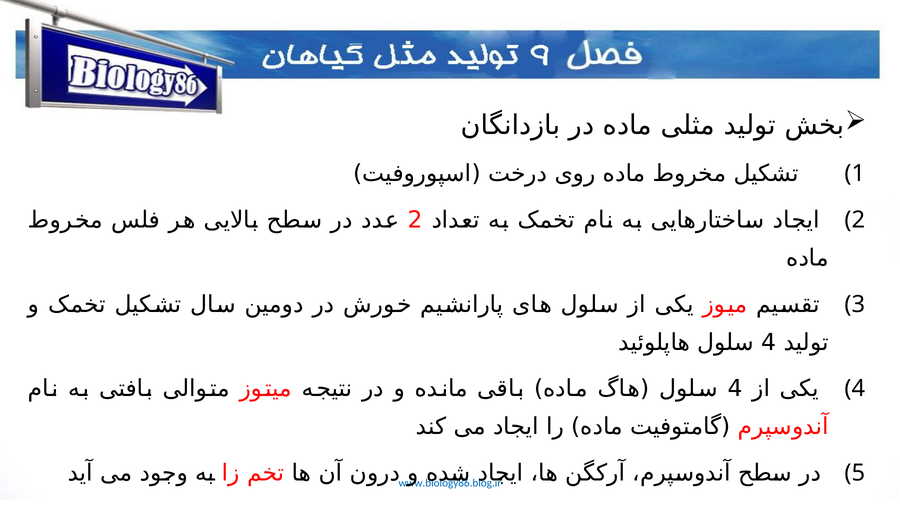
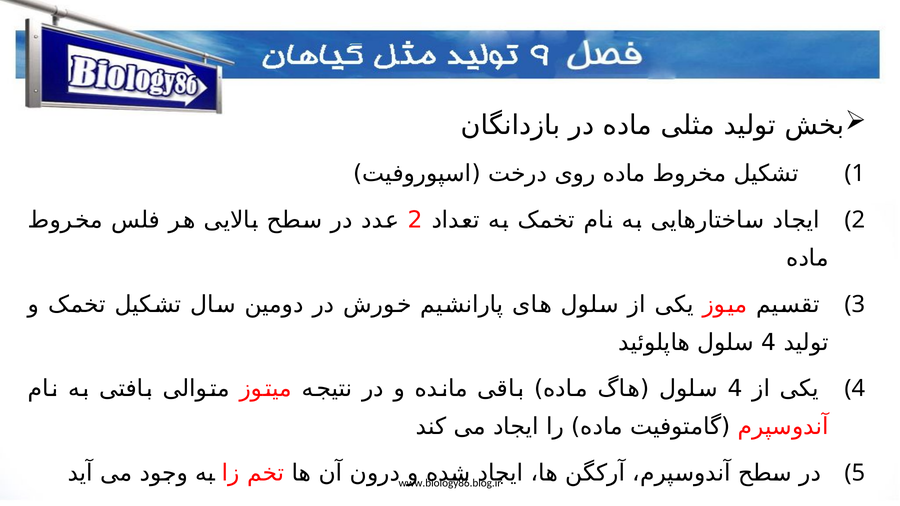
www.biology86.blog.ir colour: blue -> black
